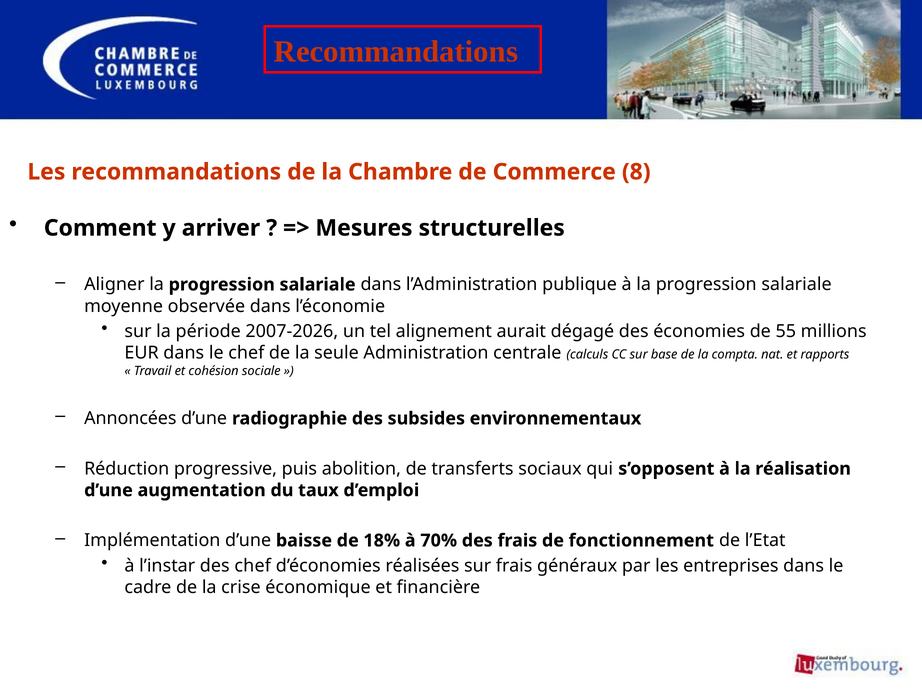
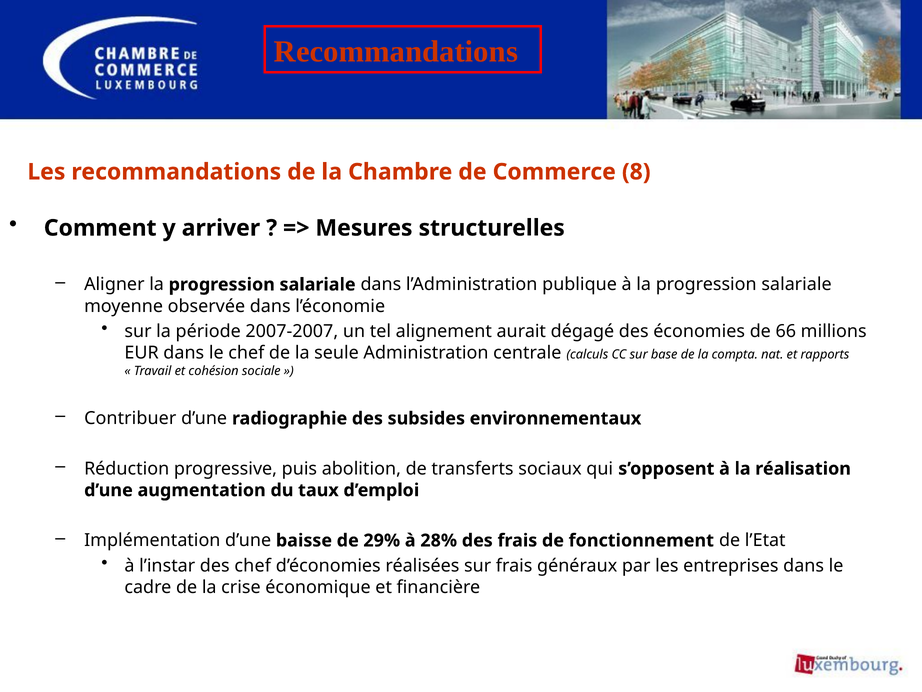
2007-2026: 2007-2026 -> 2007-2007
55: 55 -> 66
Annoncées: Annoncées -> Contribuer
18%: 18% -> 29%
70%: 70% -> 28%
